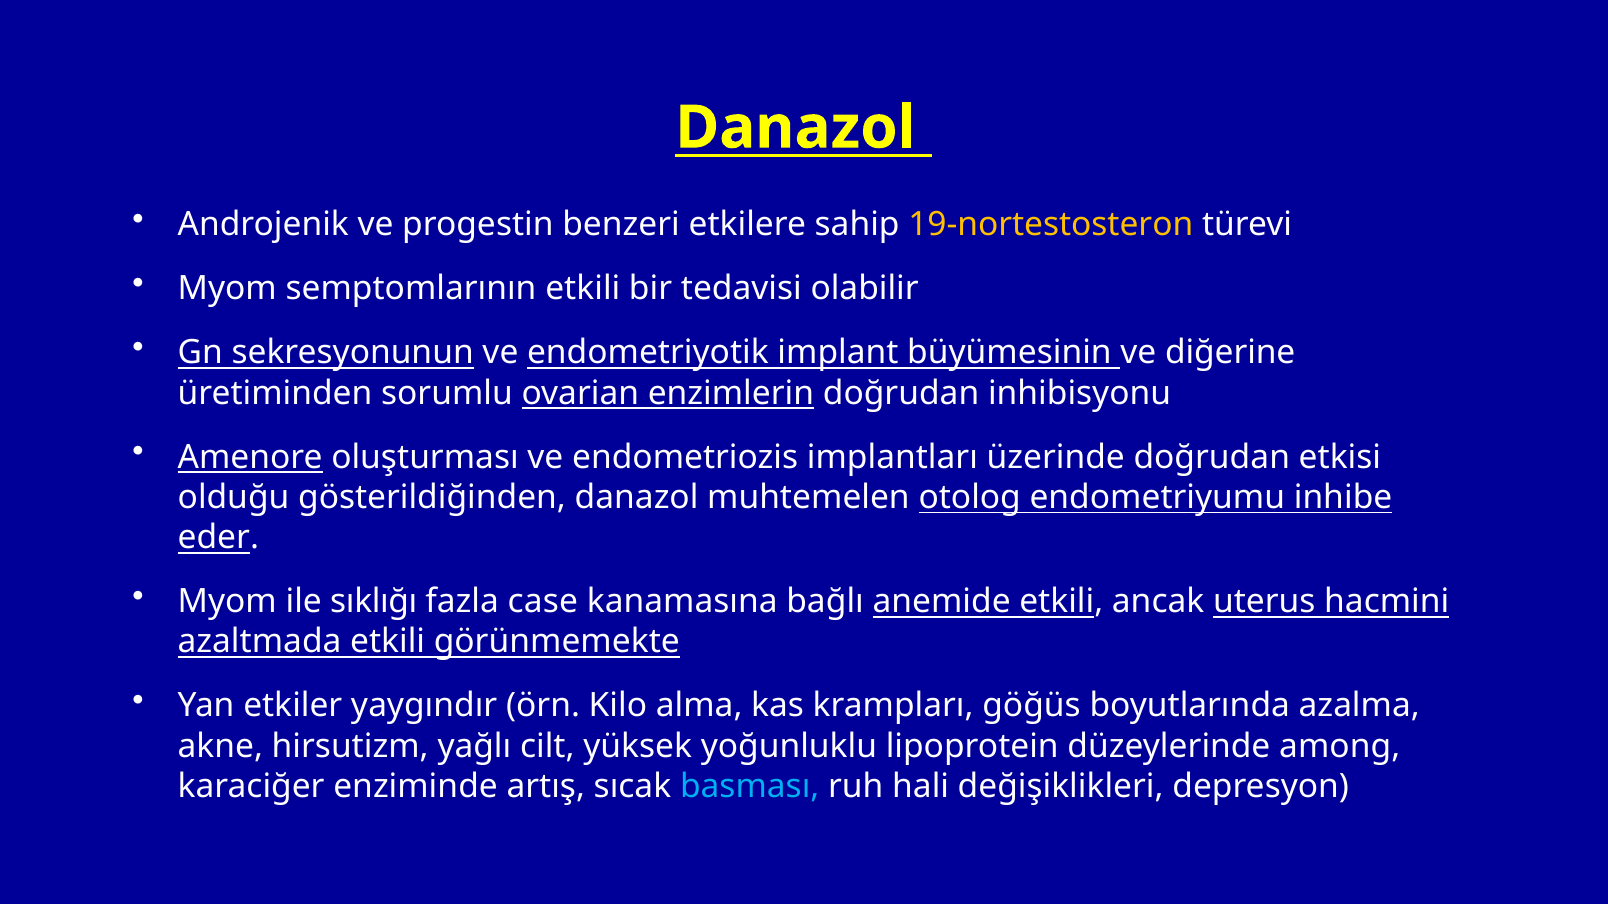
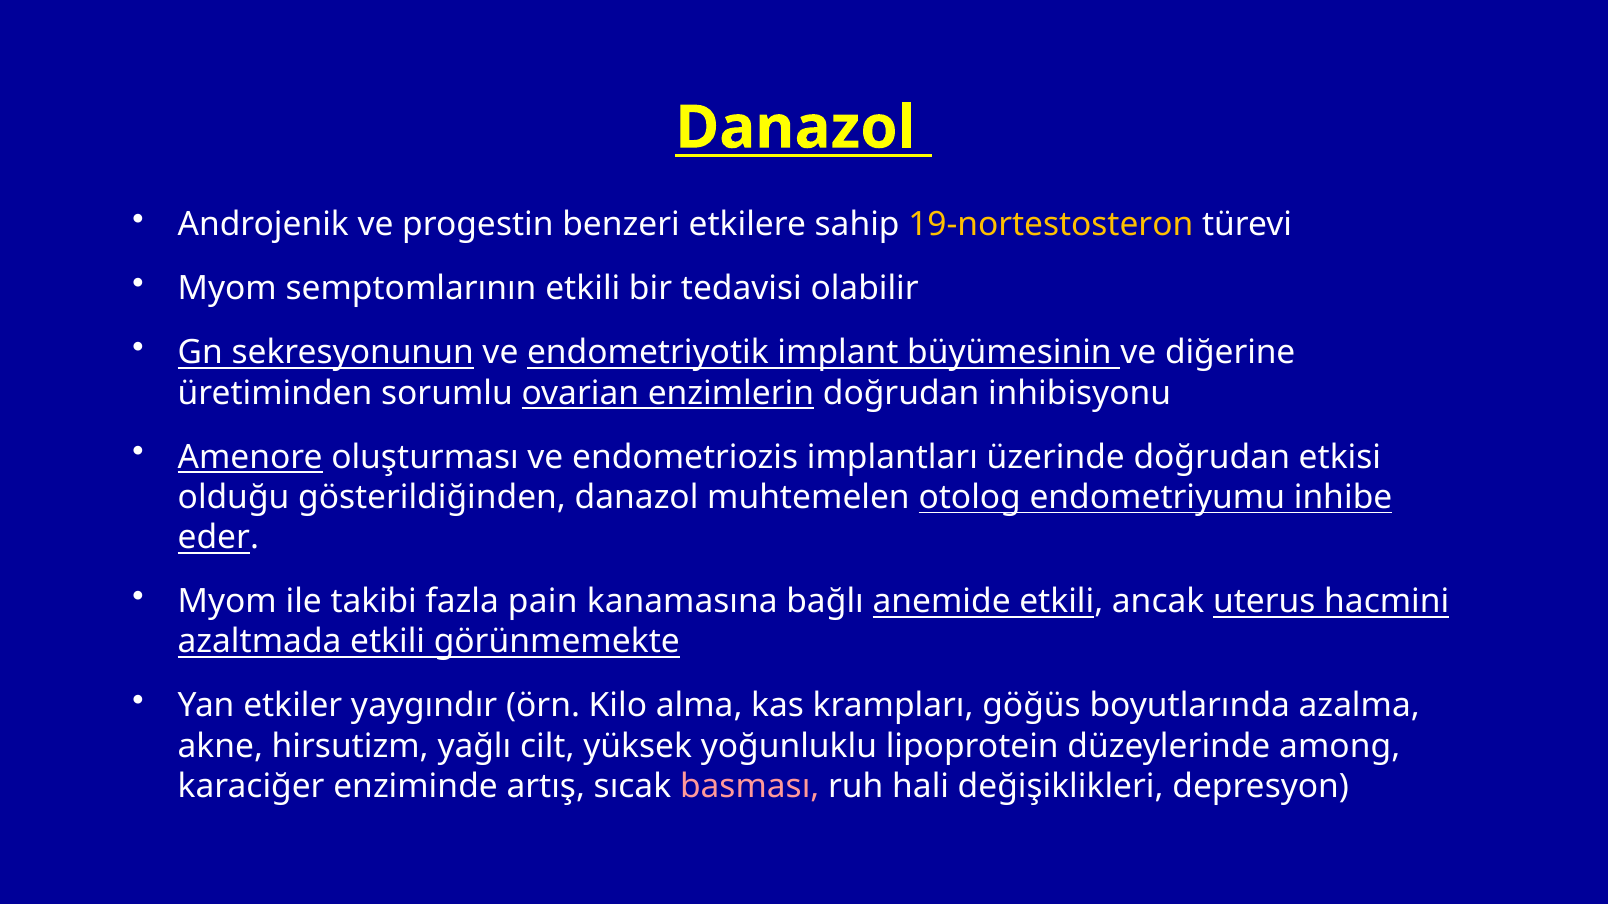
sıklığı: sıklığı -> takibi
case: case -> pain
basması colour: light blue -> pink
